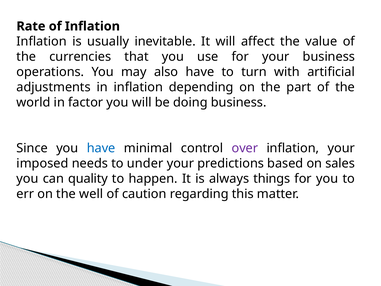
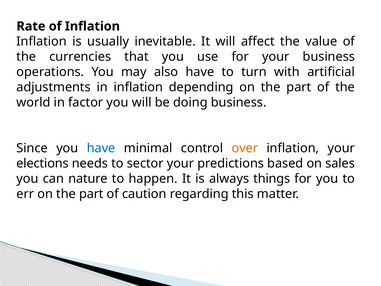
over colour: purple -> orange
imposed: imposed -> elections
under: under -> sector
quality: quality -> nature
err on the well: well -> part
